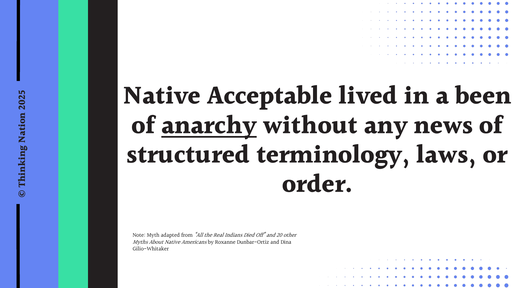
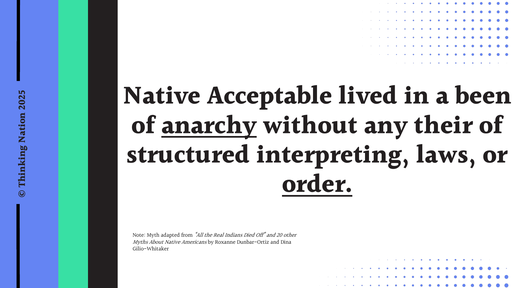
news: news -> their
terminology: terminology -> interpreting
order underline: none -> present
